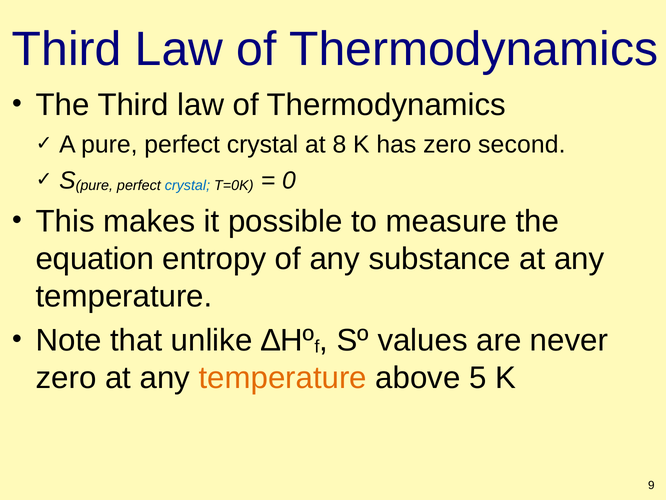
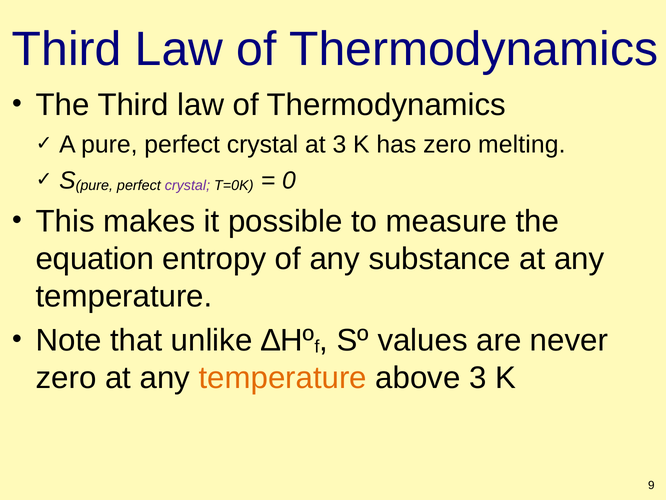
at 8: 8 -> 3
second: second -> melting
crystal at (187, 186) colour: blue -> purple
above 5: 5 -> 3
